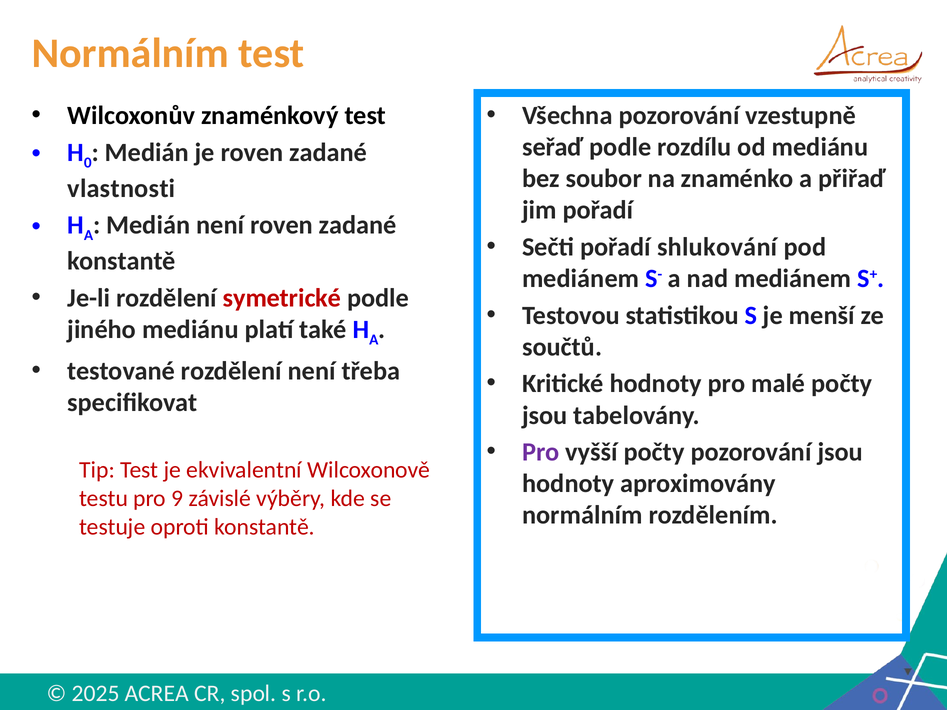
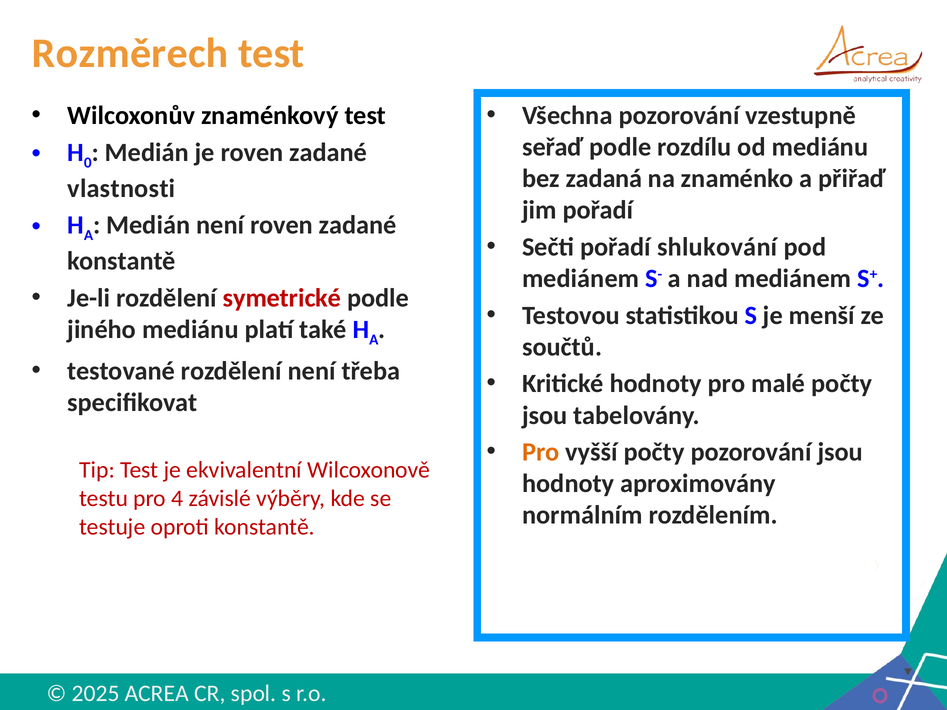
Normálním at (130, 53): Normálním -> Rozměrech
soubor: soubor -> zadaná
Pro at (541, 452) colour: purple -> orange
9: 9 -> 4
